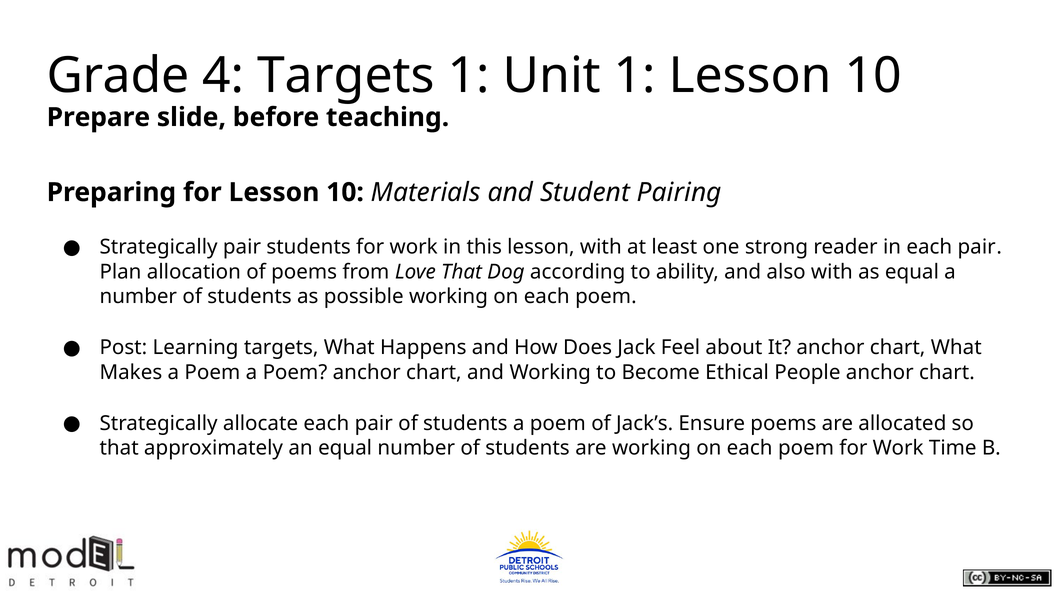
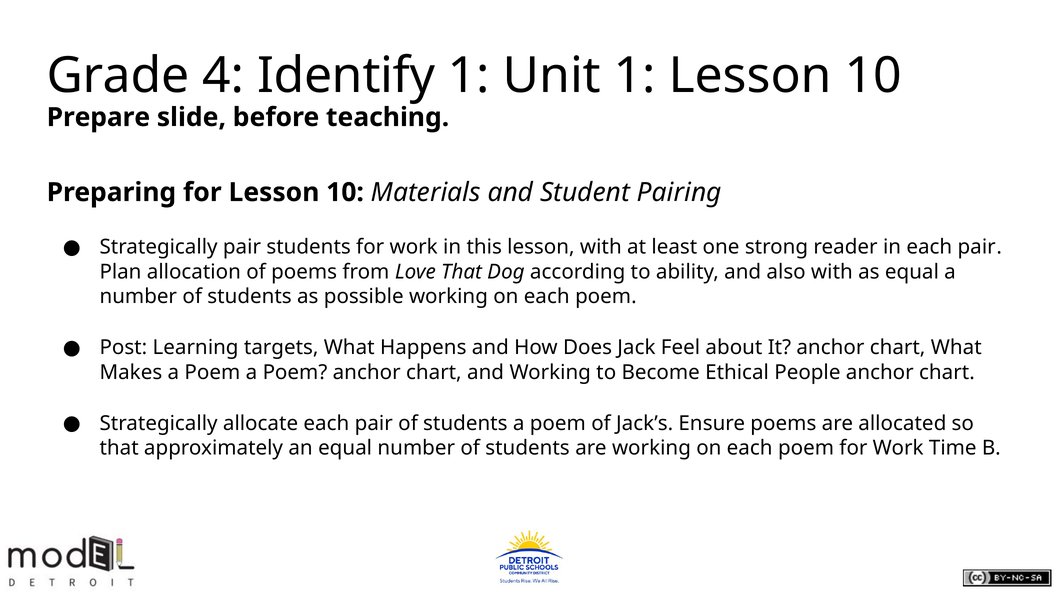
4 Targets: Targets -> Identify
